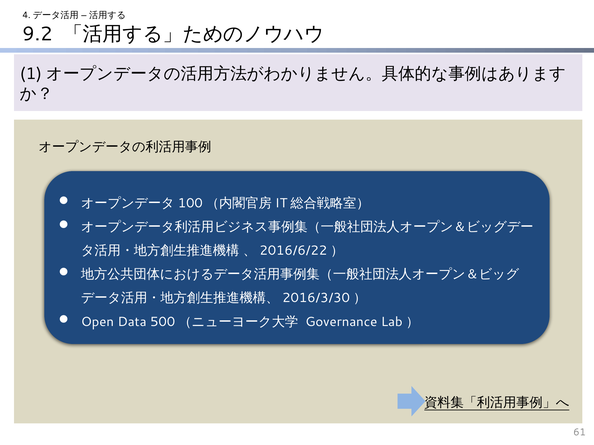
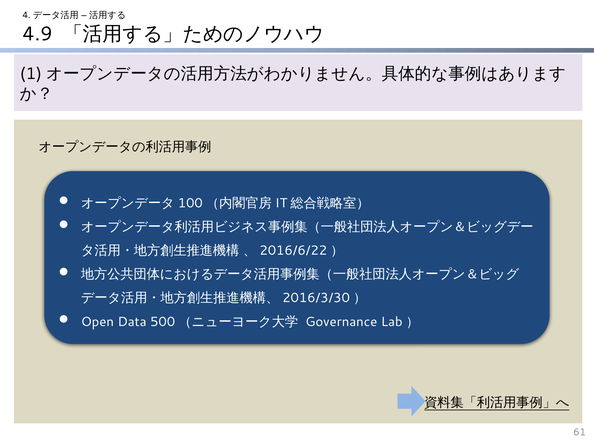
9.2: 9.2 -> 4.9
